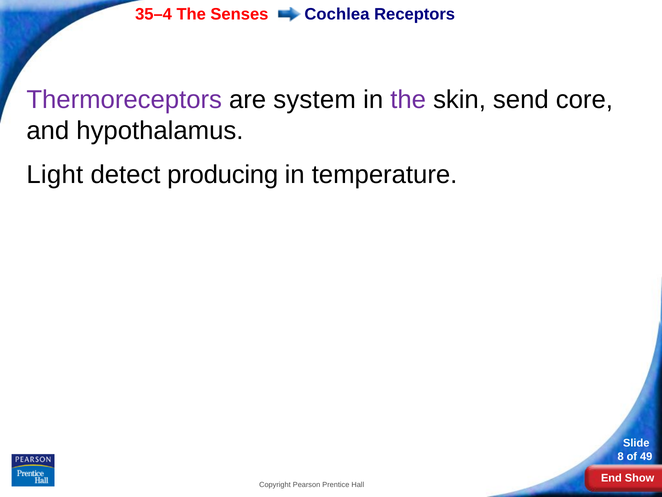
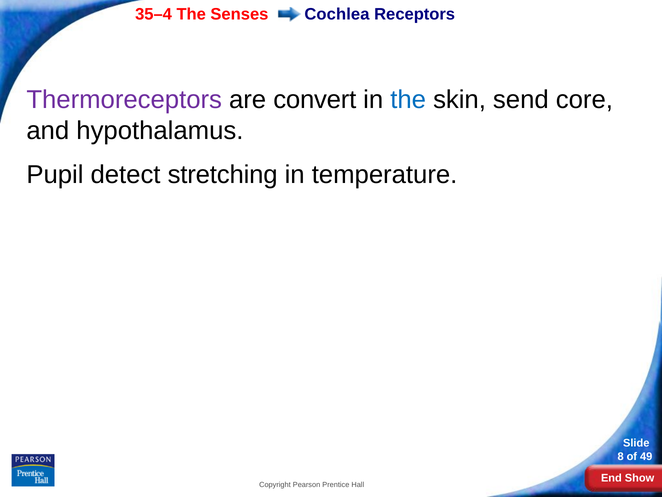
system: system -> convert
the at (408, 100) colour: purple -> blue
Light: Light -> Pupil
producing: producing -> stretching
